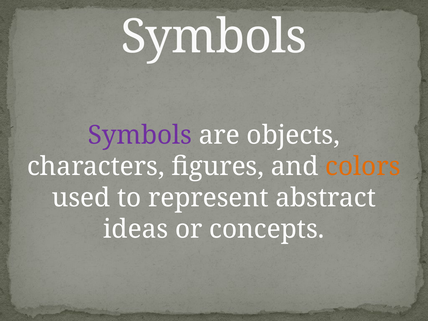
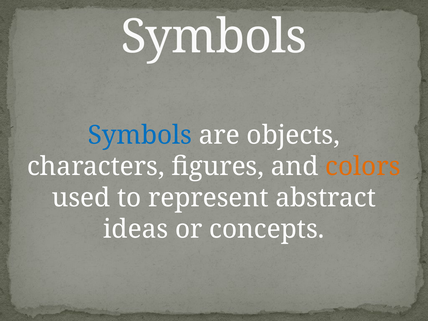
Symbols at (140, 135) colour: purple -> blue
